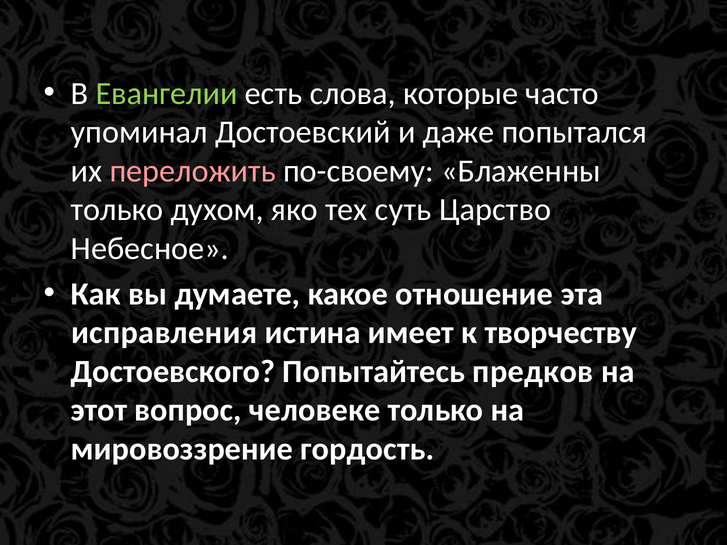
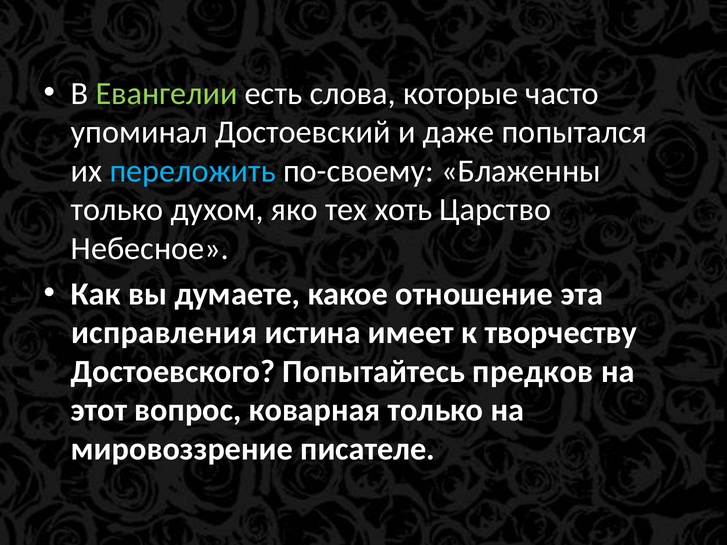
переложить colour: pink -> light blue
суть: суть -> хоть
человеке: человеке -> коварная
гордость: гордость -> писателе
